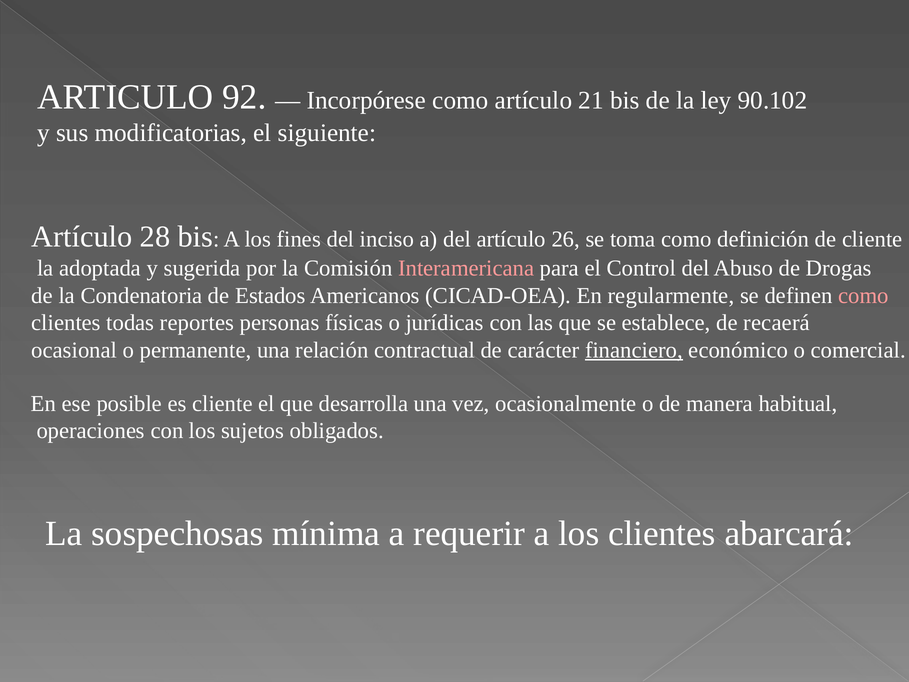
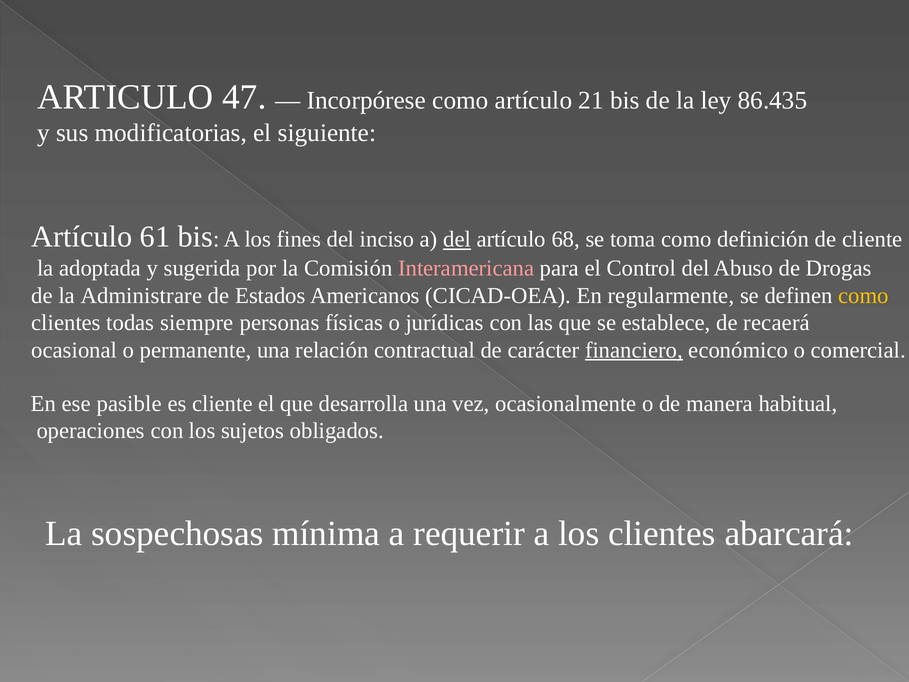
92: 92 -> 47
90.102: 90.102 -> 86.435
28: 28 -> 61
del at (457, 239) underline: none -> present
26: 26 -> 68
Condenatoria: Condenatoria -> Administrare
como at (864, 295) colour: pink -> yellow
reportes: reportes -> siempre
posible: posible -> pasible
